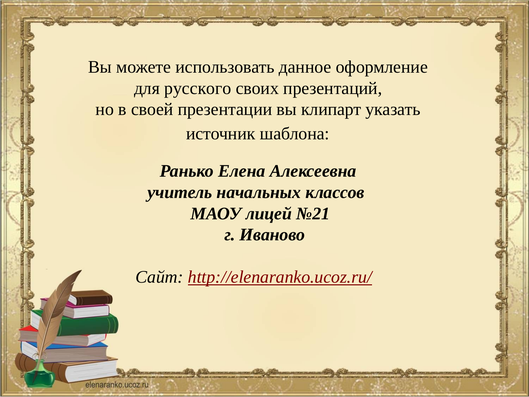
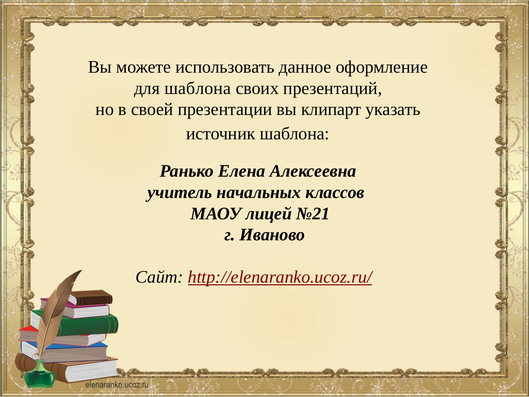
для русского: русского -> шаблона
